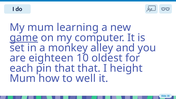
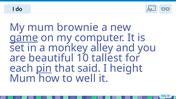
learning: learning -> brownie
eighteen: eighteen -> beautiful
oldest: oldest -> tallest
pin underline: none -> present
that that: that -> said
